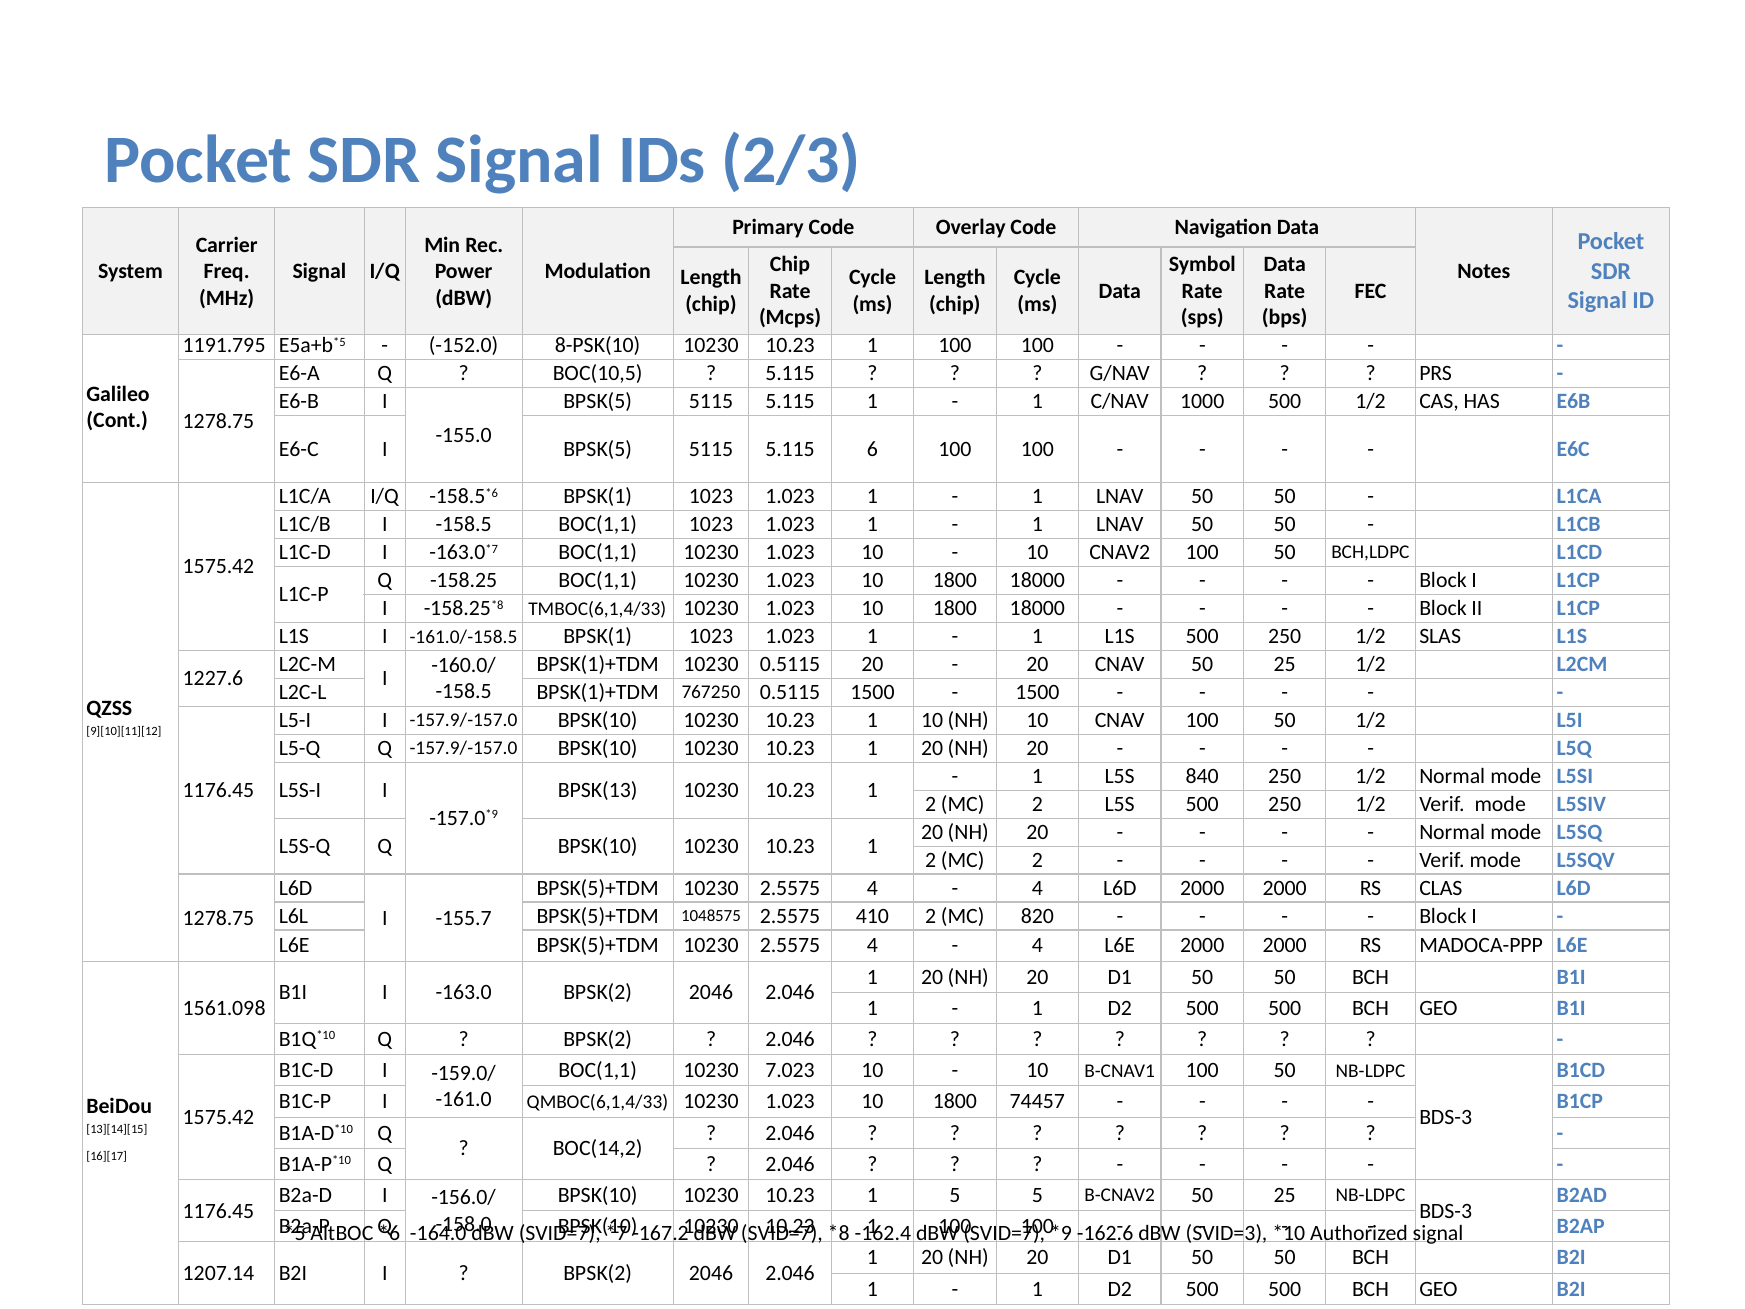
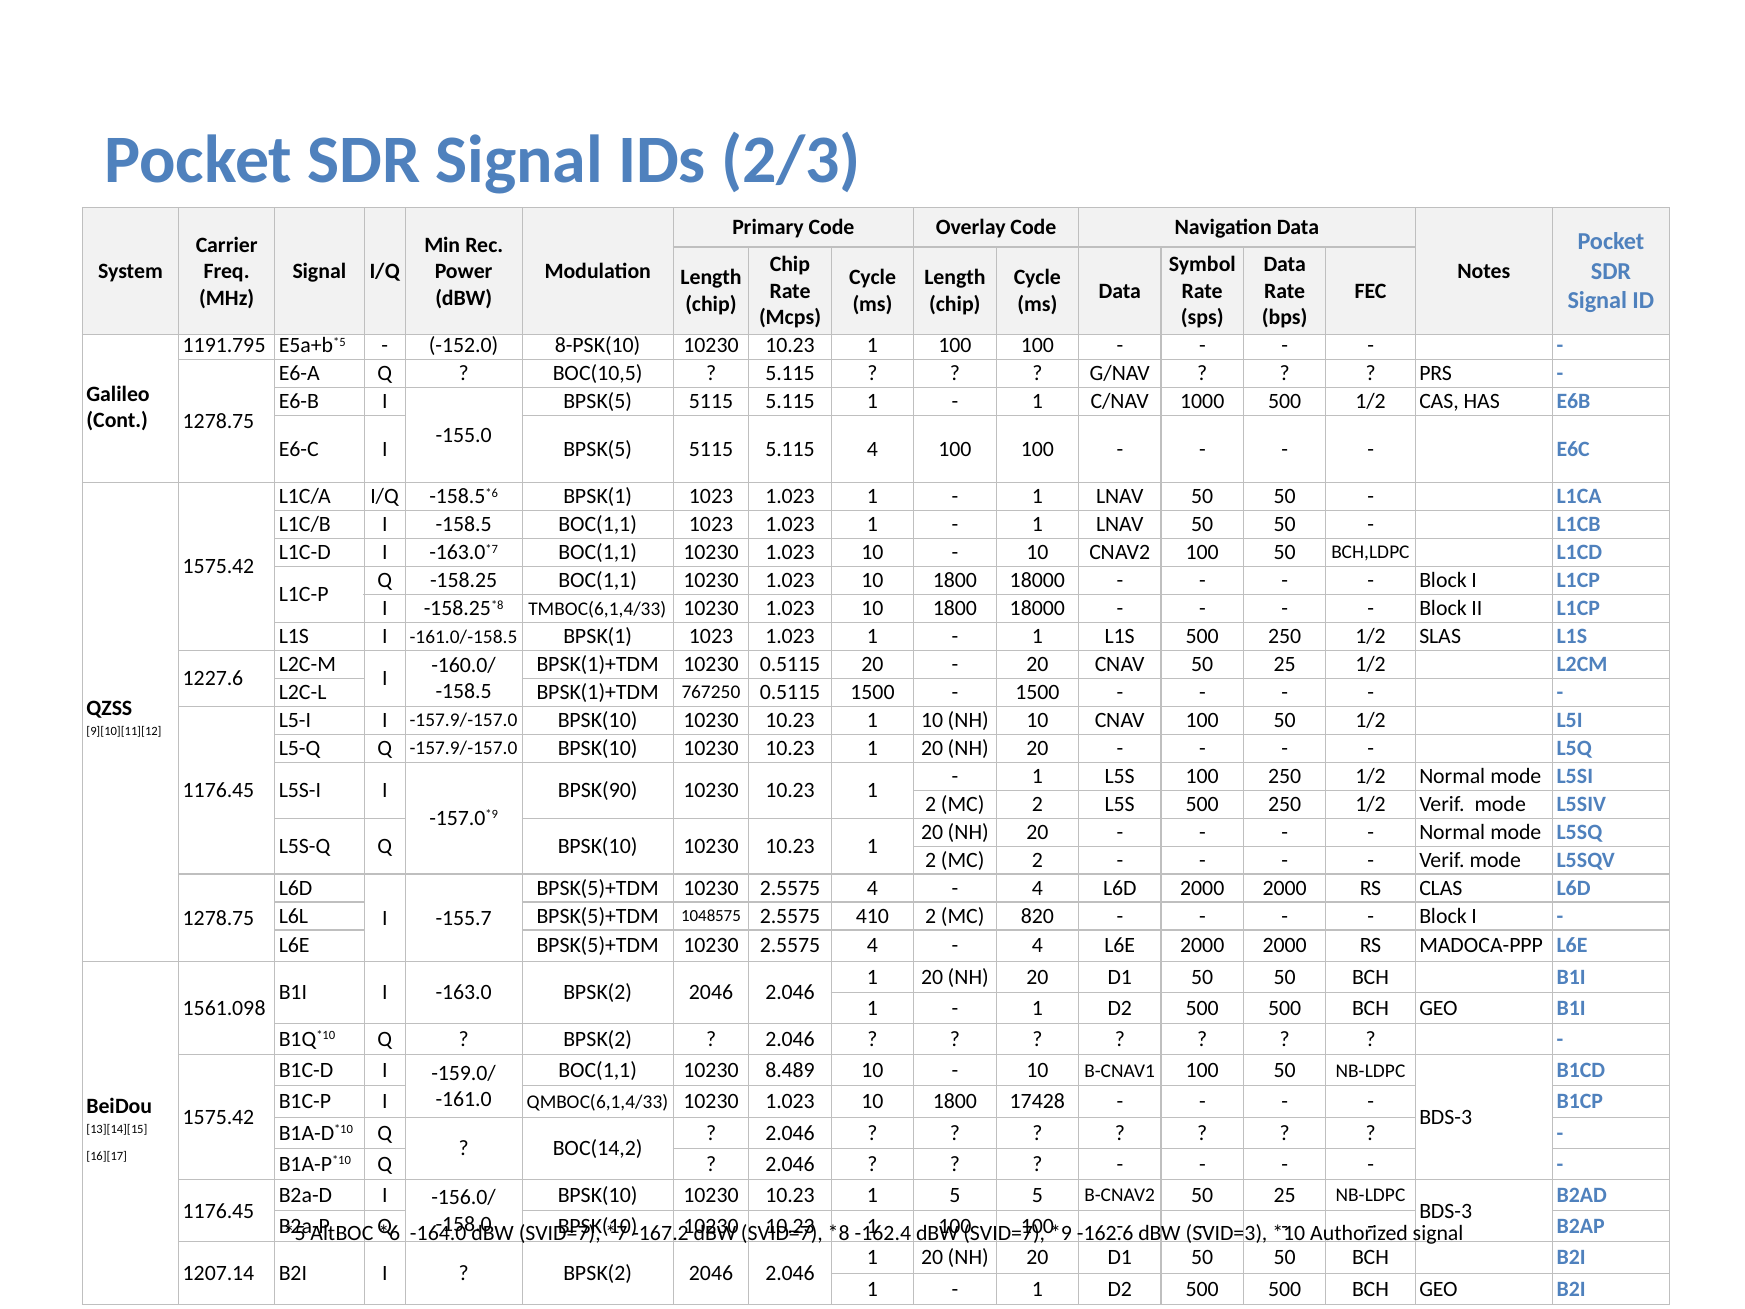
5.115 6: 6 -> 4
L5S 840: 840 -> 100
BPSK(13: BPSK(13 -> BPSK(90
7.023: 7.023 -> 8.489
74457: 74457 -> 17428
